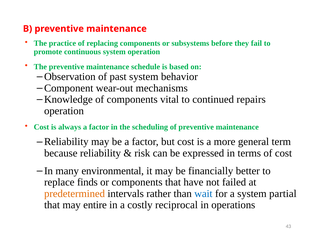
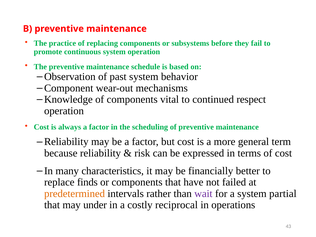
repairs: repairs -> respect
environmental: environmental -> characteristics
wait colour: blue -> purple
entire: entire -> under
